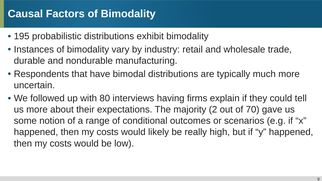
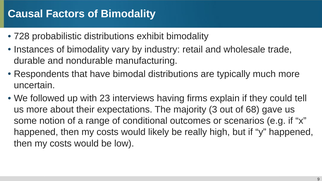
195: 195 -> 728
80: 80 -> 23
2: 2 -> 3
70: 70 -> 68
